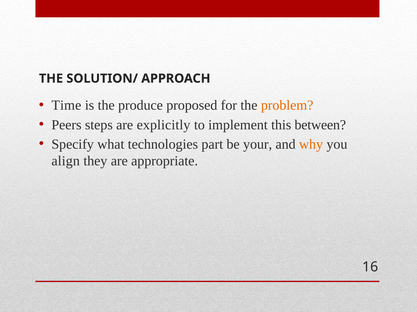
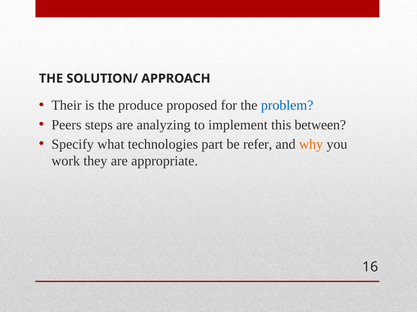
Time: Time -> Their
problem colour: orange -> blue
explicitly: explicitly -> analyzing
your: your -> refer
align: align -> work
